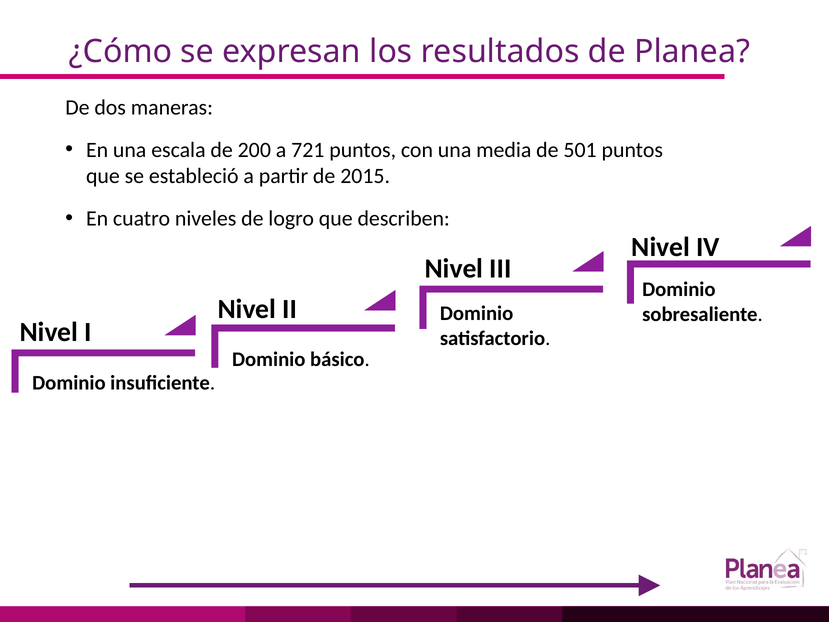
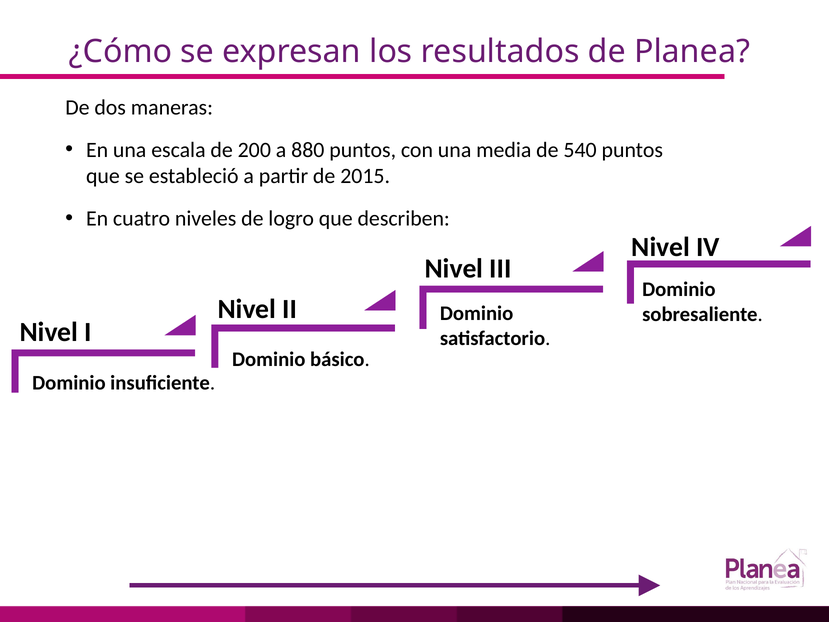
721: 721 -> 880
501: 501 -> 540
